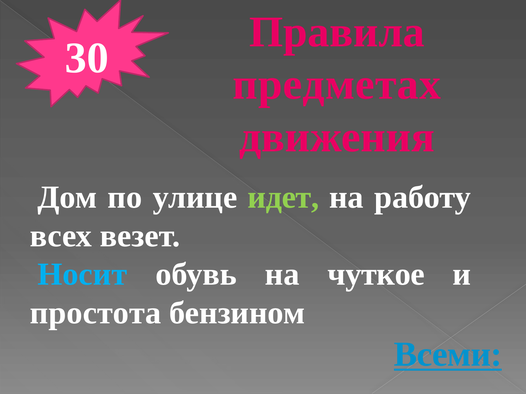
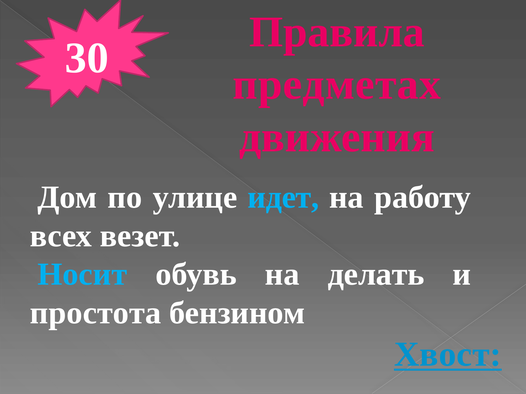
идет colour: light green -> light blue
чуткое: чуткое -> делать
Всеми: Всеми -> Хвост
